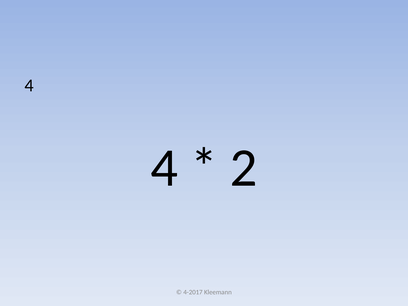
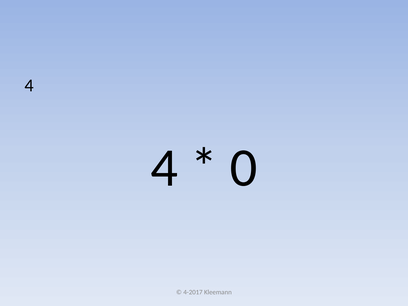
2: 2 -> 0
